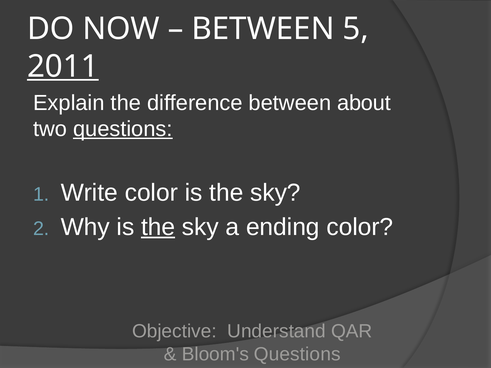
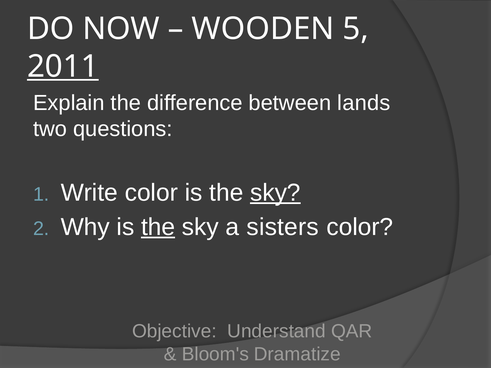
BETWEEN at (263, 29): BETWEEN -> WOODEN
about: about -> lands
questions at (123, 129) underline: present -> none
sky at (275, 193) underline: none -> present
ending: ending -> sisters
Bloom's Questions: Questions -> Dramatize
